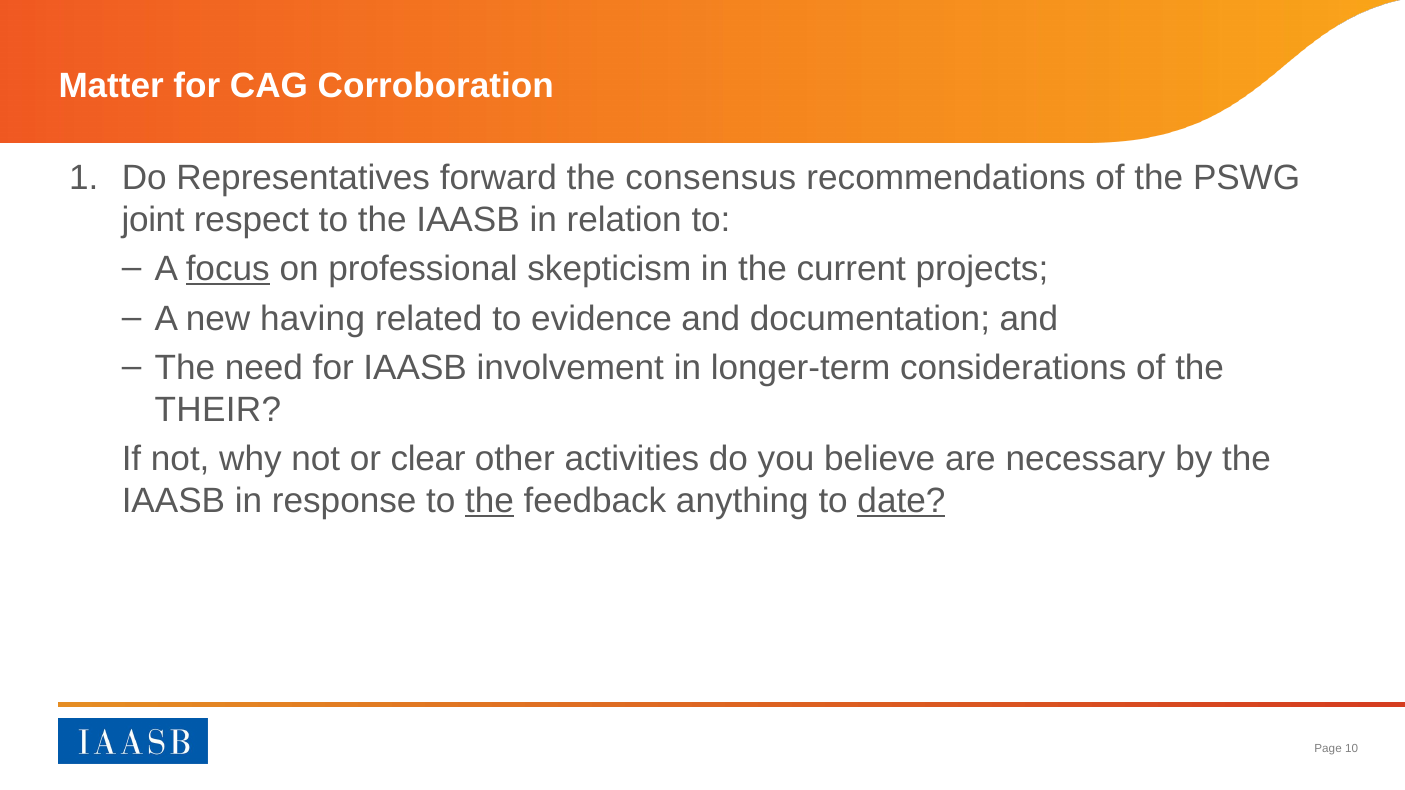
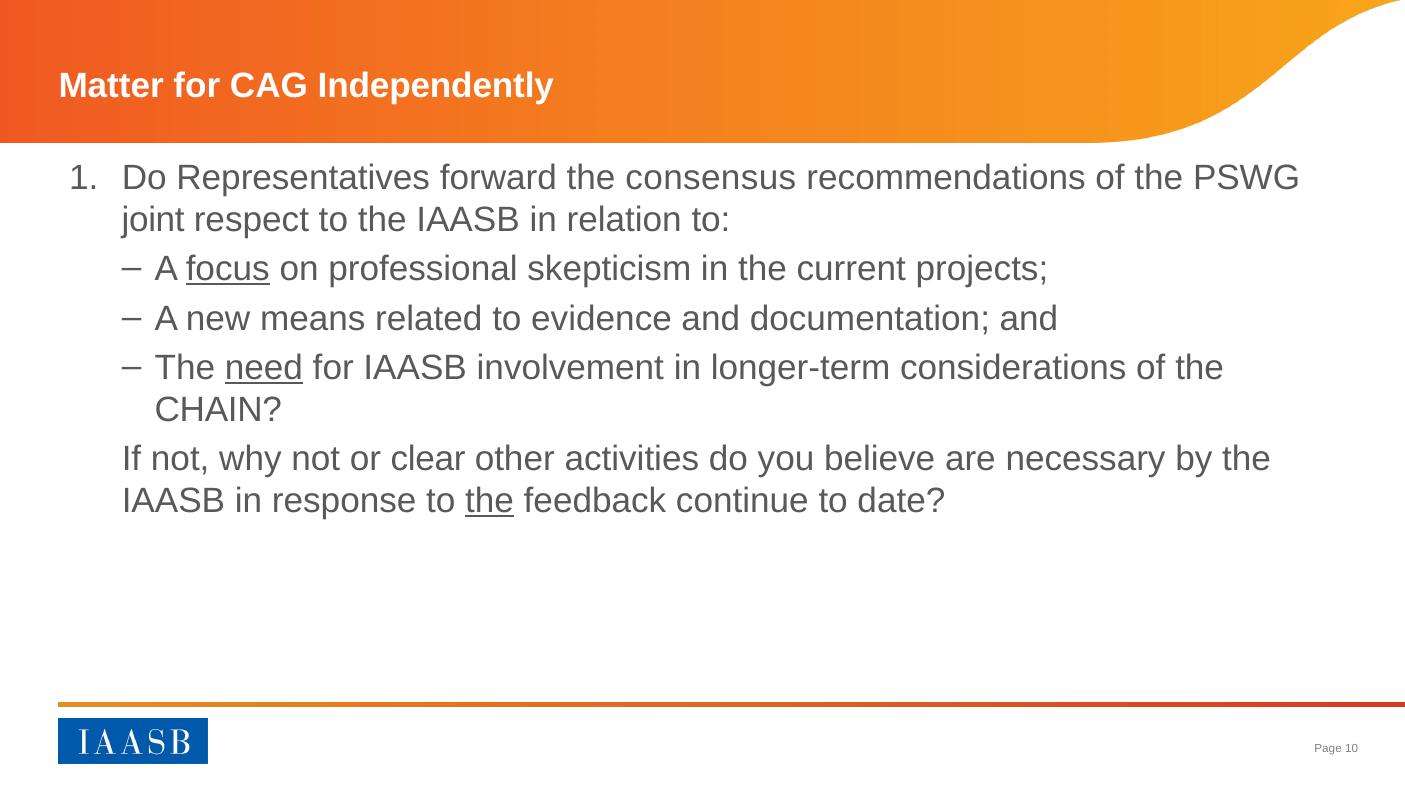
Corroboration: Corroboration -> Independently
having: having -> means
need underline: none -> present
THEIR: THEIR -> CHAIN
anything: anything -> continue
date underline: present -> none
